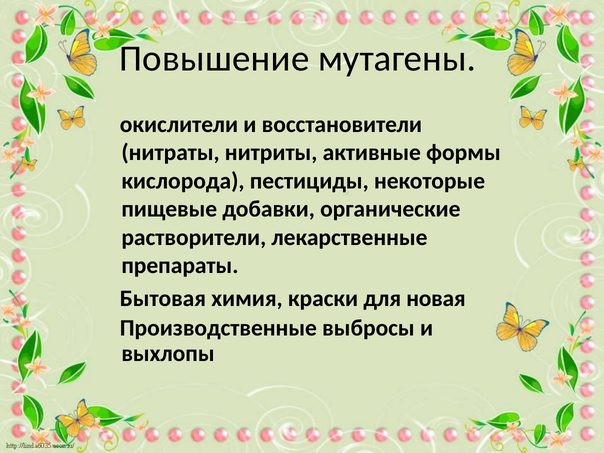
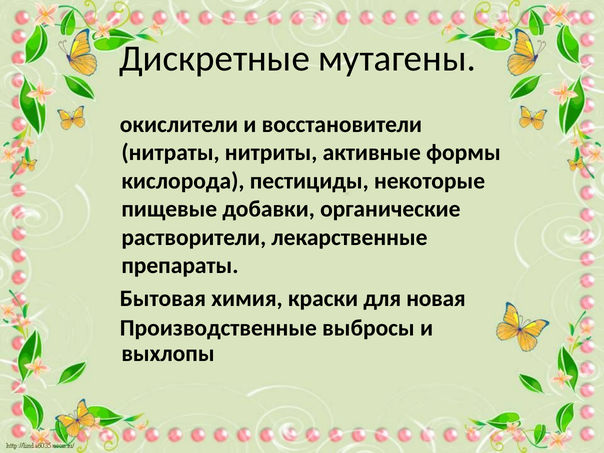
Повышение: Повышение -> Дискретные
